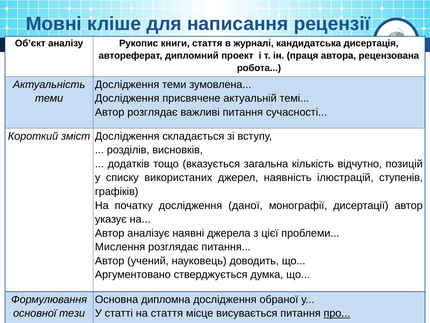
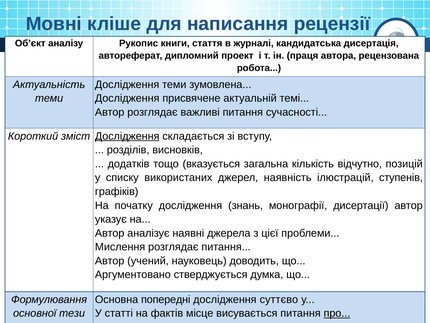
Дослідження at (127, 136) underline: none -> present
даної: даної -> знань
дипломна: дипломна -> попередні
обраної: обраної -> суттєво
на стаття: стаття -> фактів
